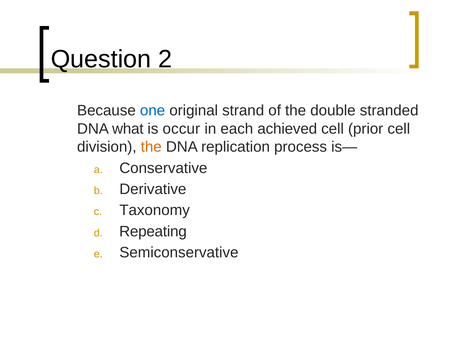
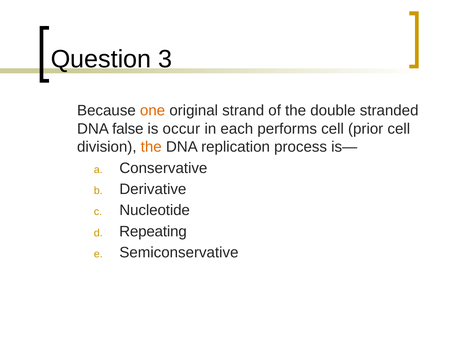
2: 2 -> 3
one colour: blue -> orange
what: what -> false
achieved: achieved -> performs
Taxonomy: Taxonomy -> Nucleotide
